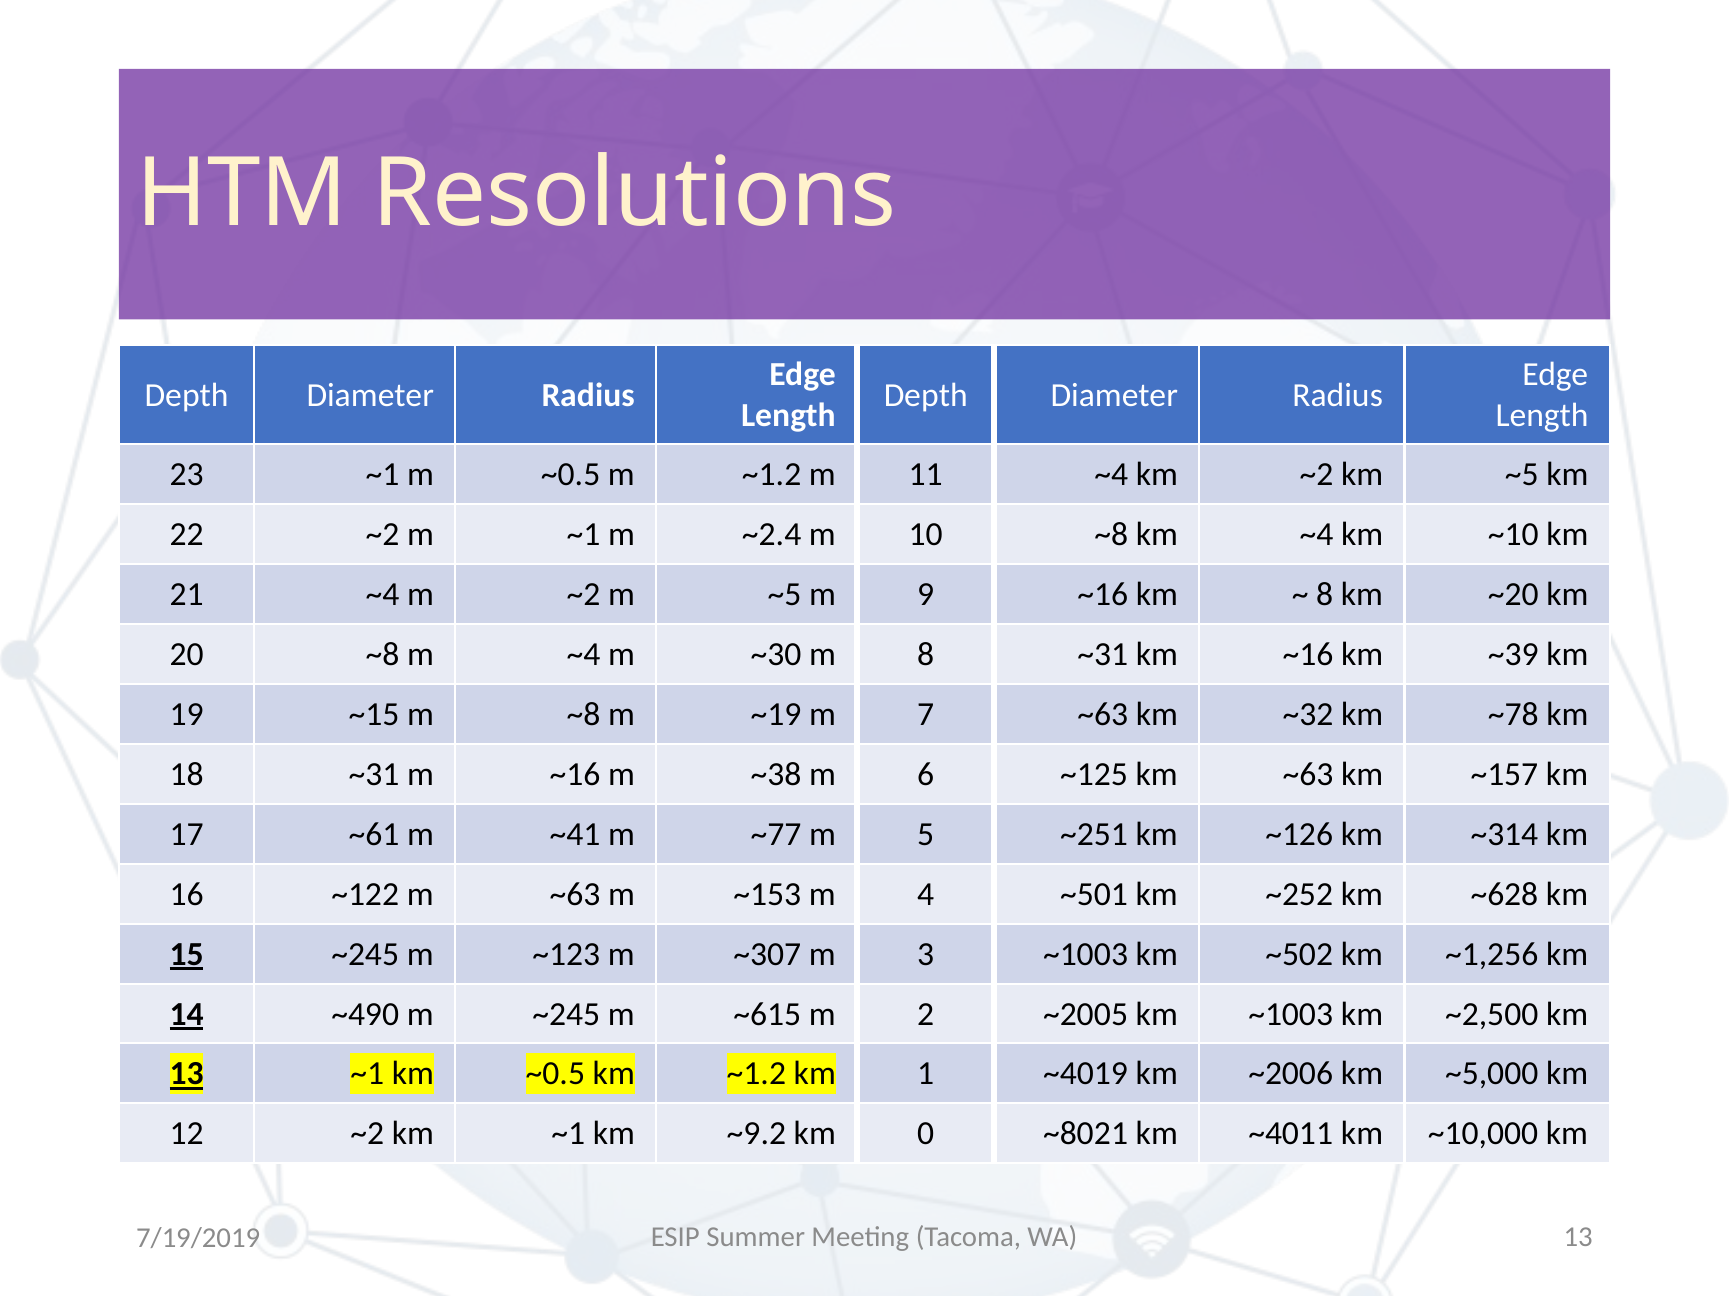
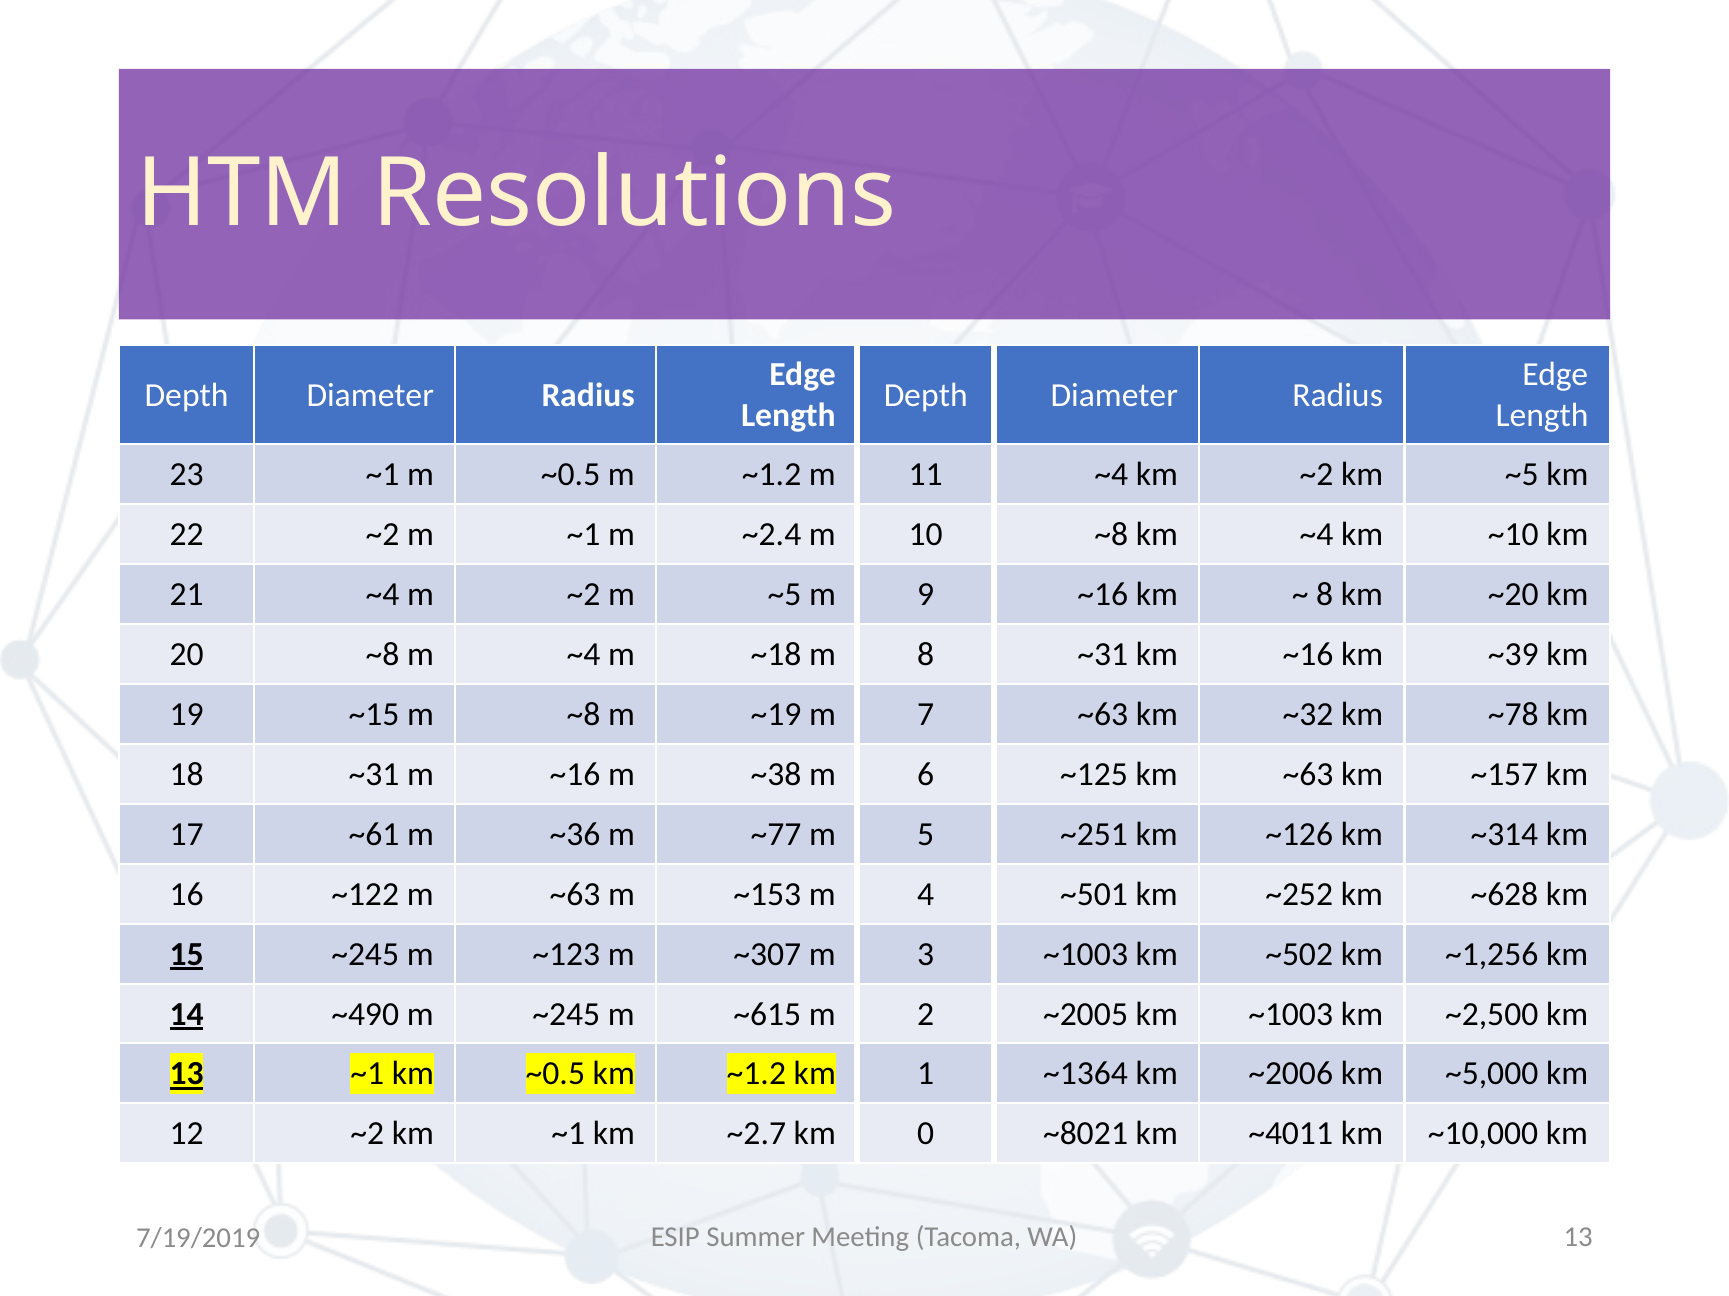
~30: ~30 -> ~18
~41: ~41 -> ~36
~4019: ~4019 -> ~1364
~9.2: ~9.2 -> ~2.7
